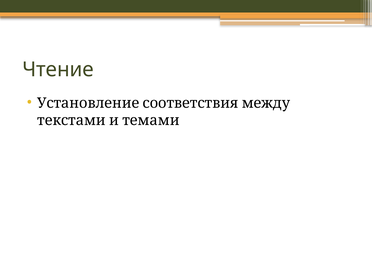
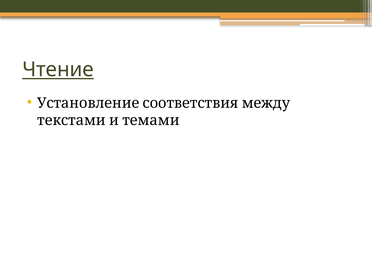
Чтение underline: none -> present
